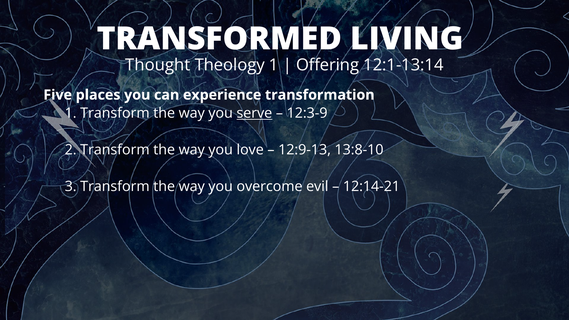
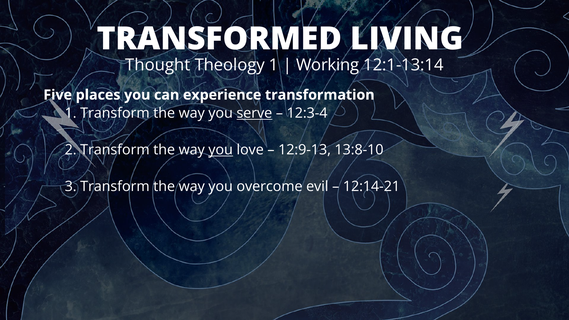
Offering: Offering -> Working
12:3-9: 12:3-9 -> 12:3-4
you at (221, 150) underline: none -> present
